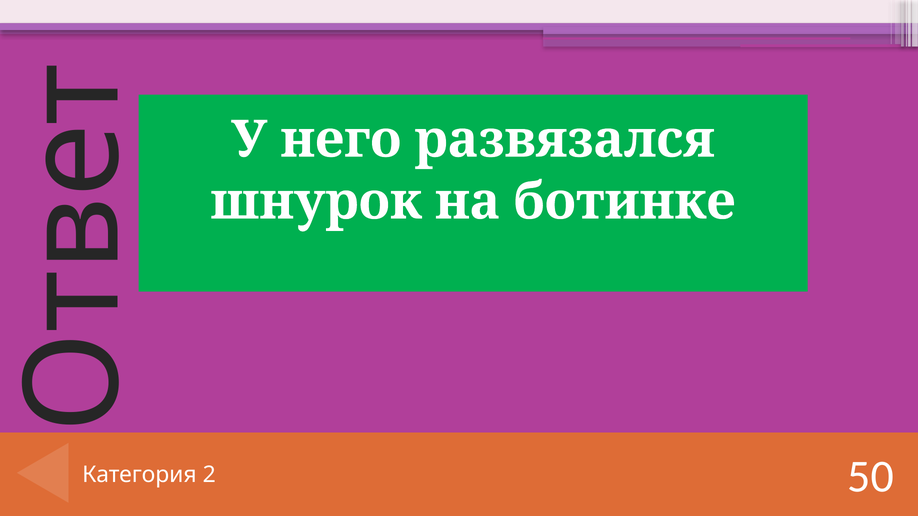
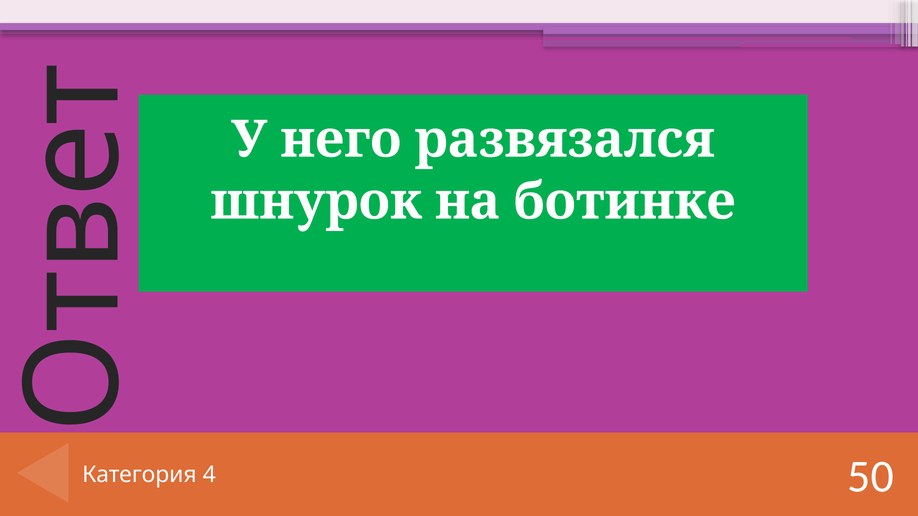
2: 2 -> 4
